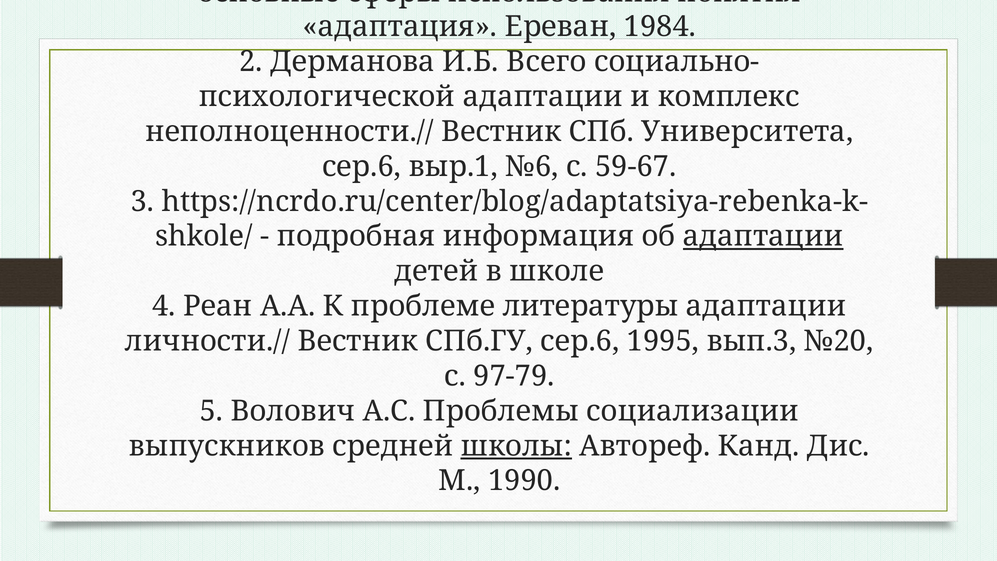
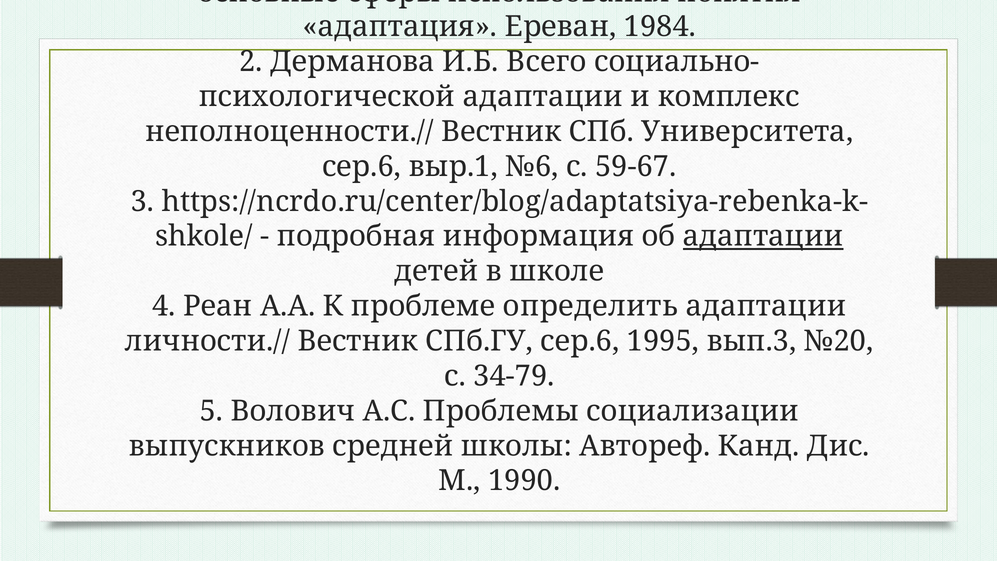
проблеме литературы: литературы -> определить
97-79: 97-79 -> 34-79
школы underline: present -> none
